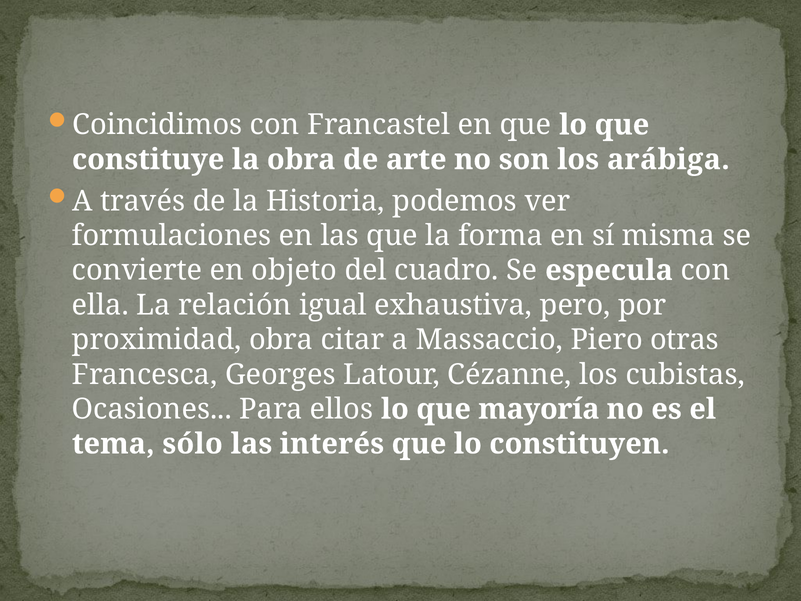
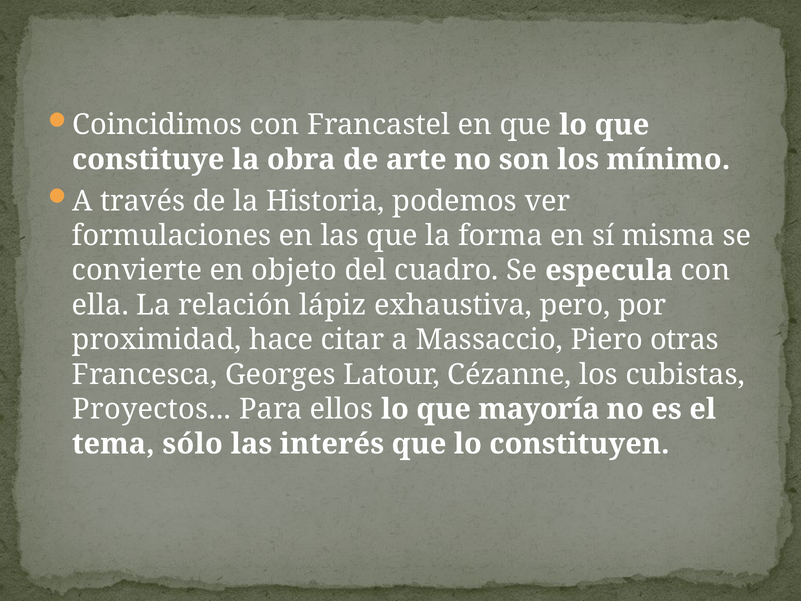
arábiga: arábiga -> mínimo
igual: igual -> lápiz
proximidad obra: obra -> hace
Ocasiones: Ocasiones -> Proyectos
